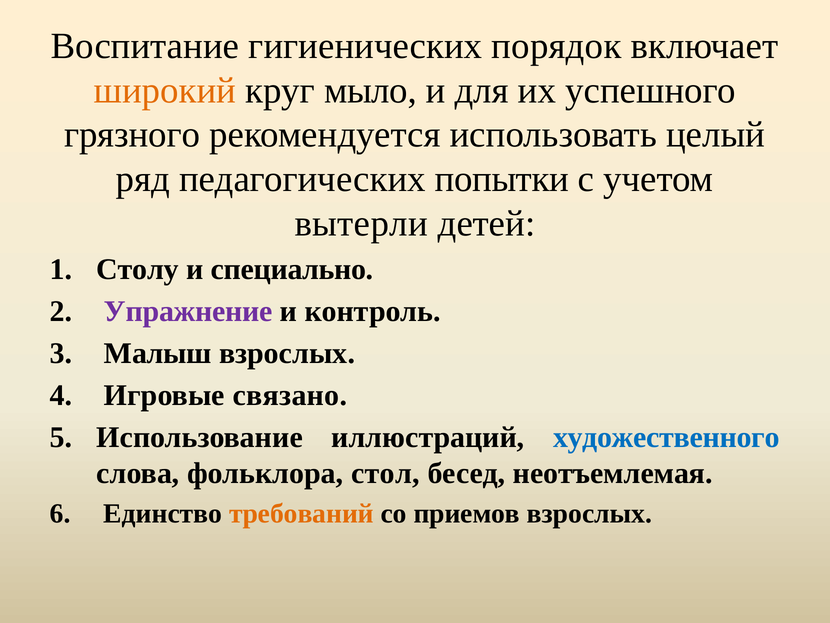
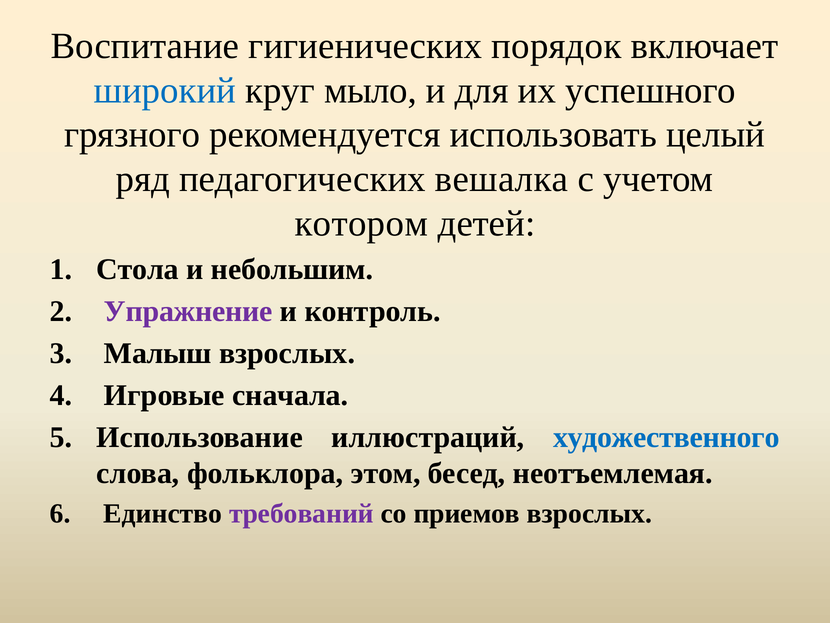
широкий colour: orange -> blue
попытки: попытки -> вешалка
вытерли: вытерли -> котором
Столу: Столу -> Стола
специально: специально -> небольшим
связано: связано -> сначала
стол: стол -> этом
требований colour: orange -> purple
